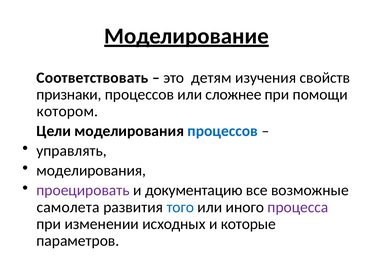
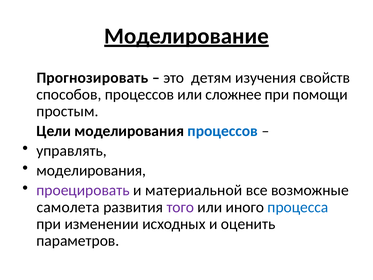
Соответствовать: Соответствовать -> Прогнозировать
признаки: признаки -> способов
котором: котором -> простым
документацию: документацию -> материальной
того colour: blue -> purple
процесса colour: purple -> blue
которые: которые -> оценить
